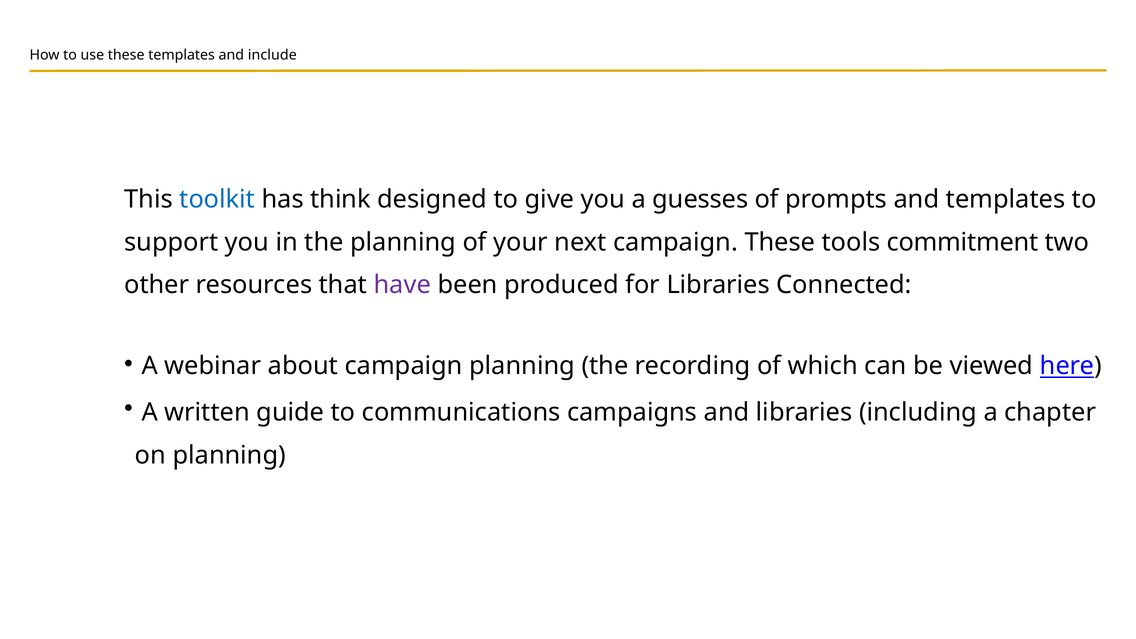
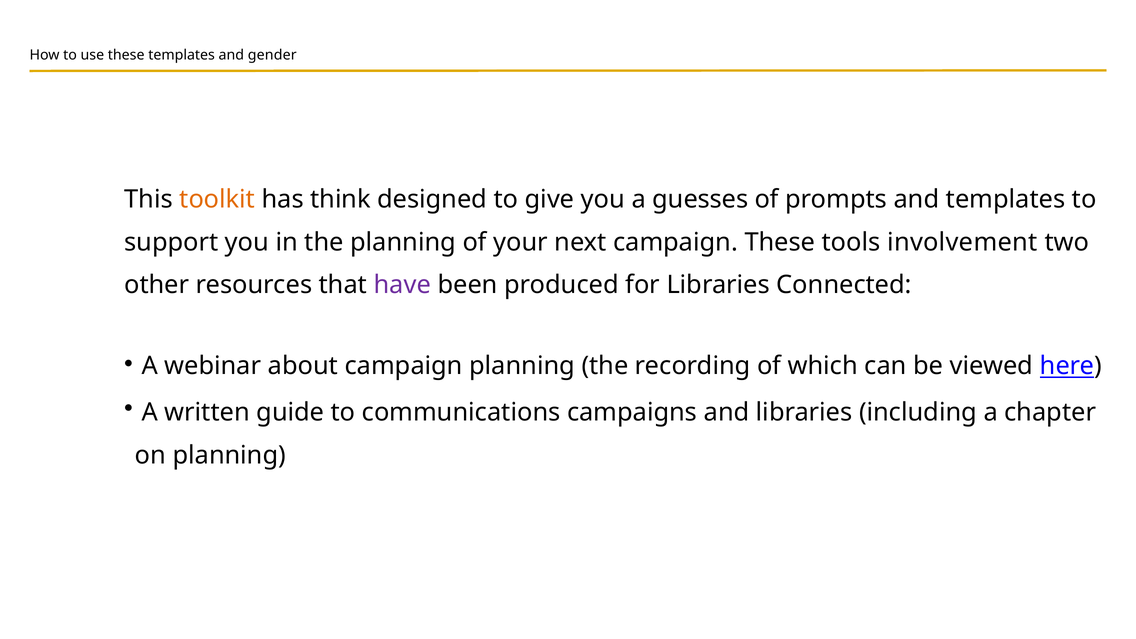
include: include -> gender
toolkit colour: blue -> orange
commitment: commitment -> involvement
